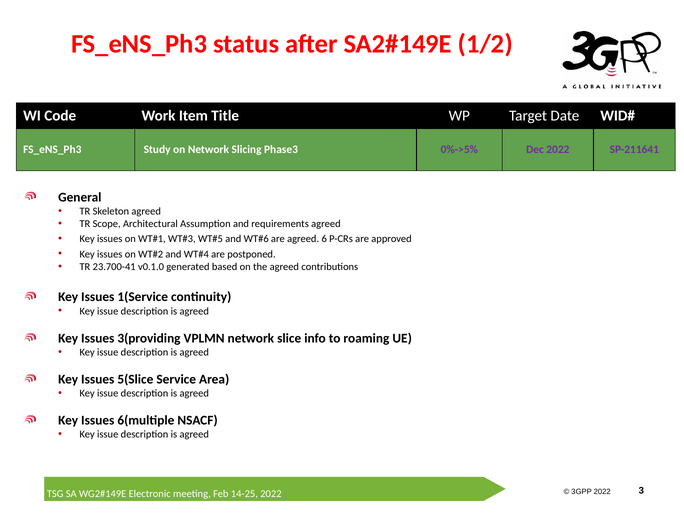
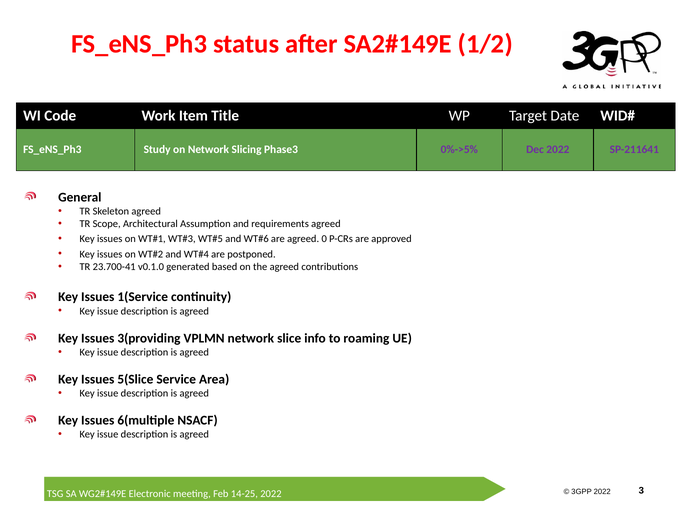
6: 6 -> 0
